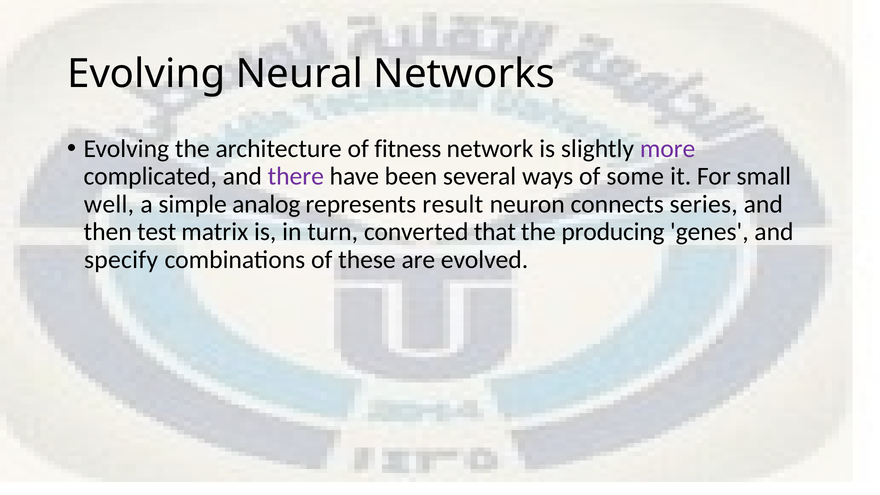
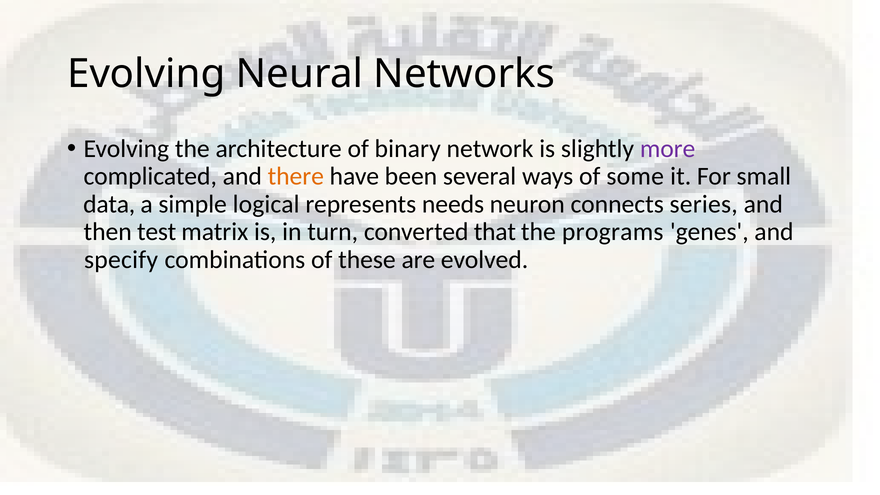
fitness: fitness -> binary
there colour: purple -> orange
well: well -> data
analog: analog -> logical
result: result -> needs
producing: producing -> programs
